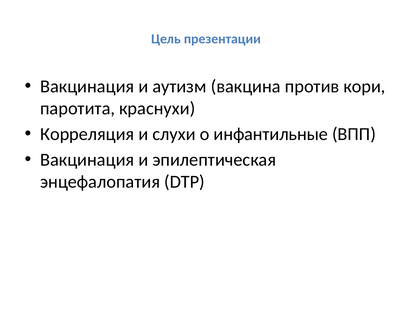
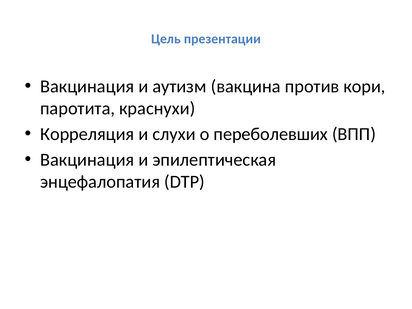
инфантильные: инфантильные -> переболевших
